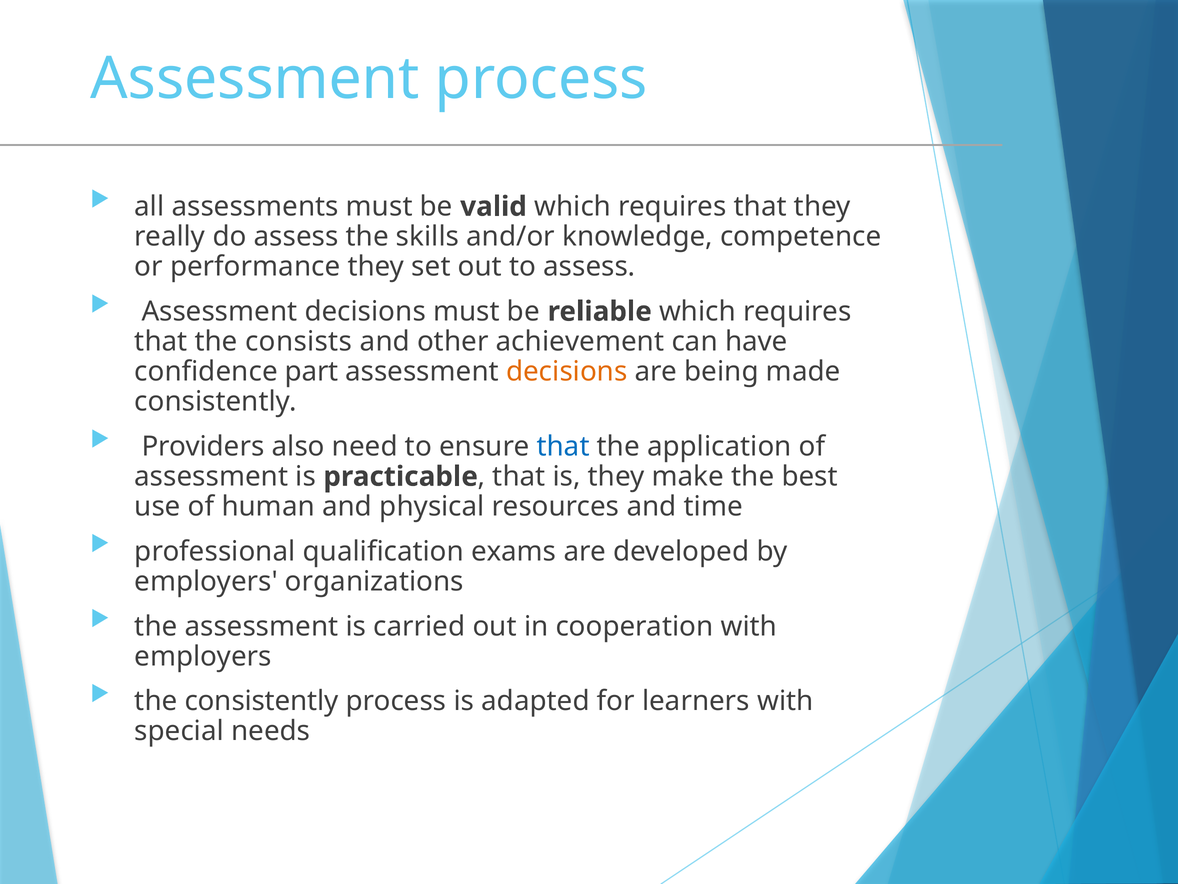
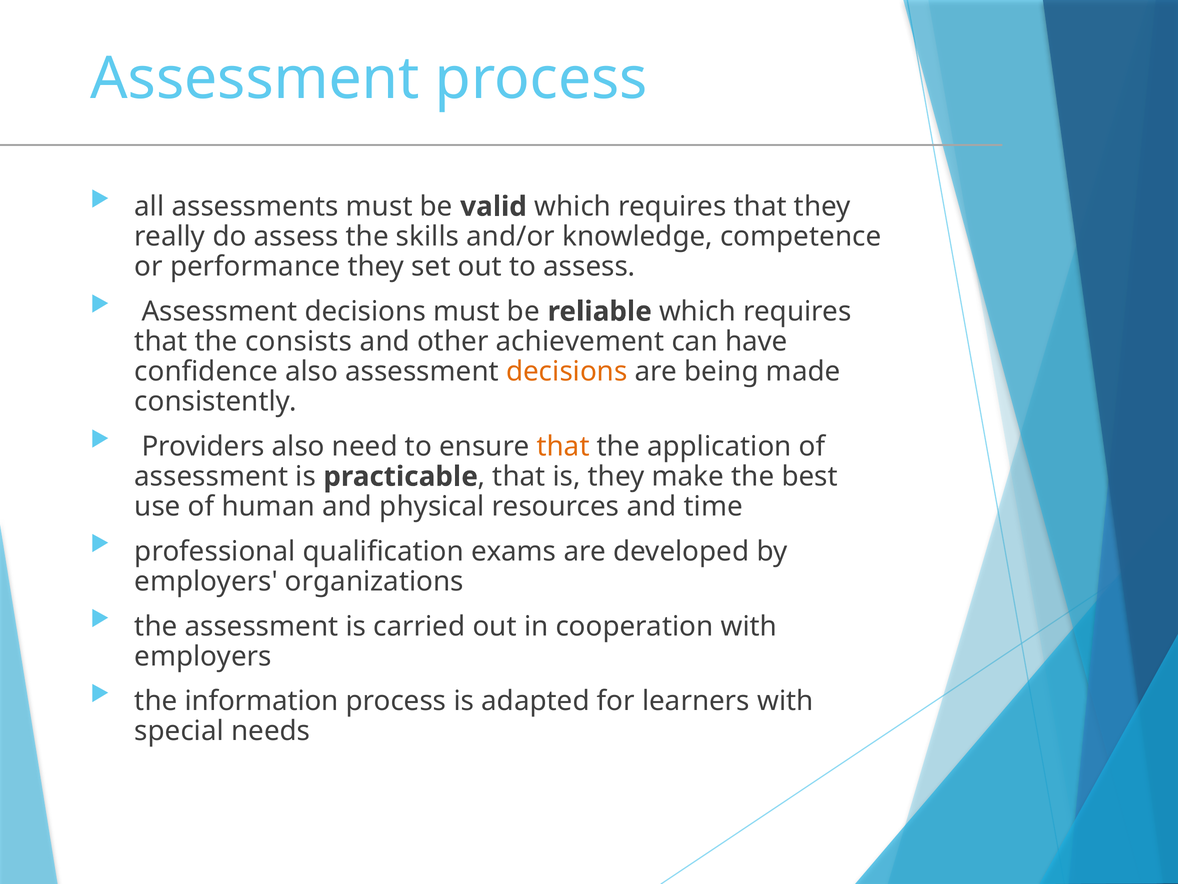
confidence part: part -> also
that at (563, 446) colour: blue -> orange
the consistently: consistently -> information
